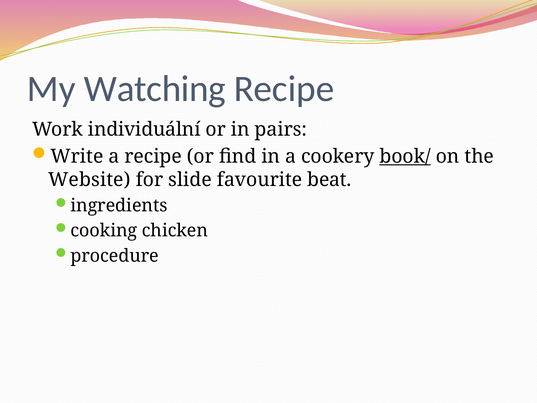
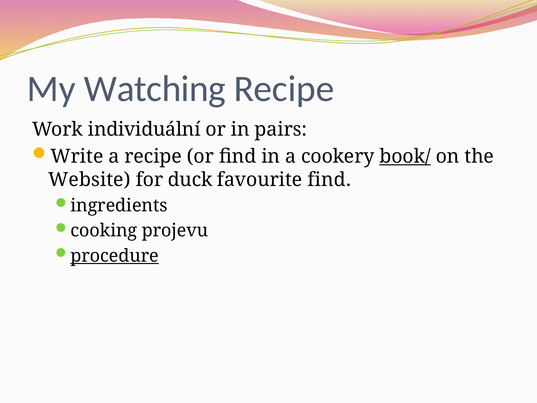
slide: slide -> duck
favourite beat: beat -> find
chicken: chicken -> projevu
procedure underline: none -> present
